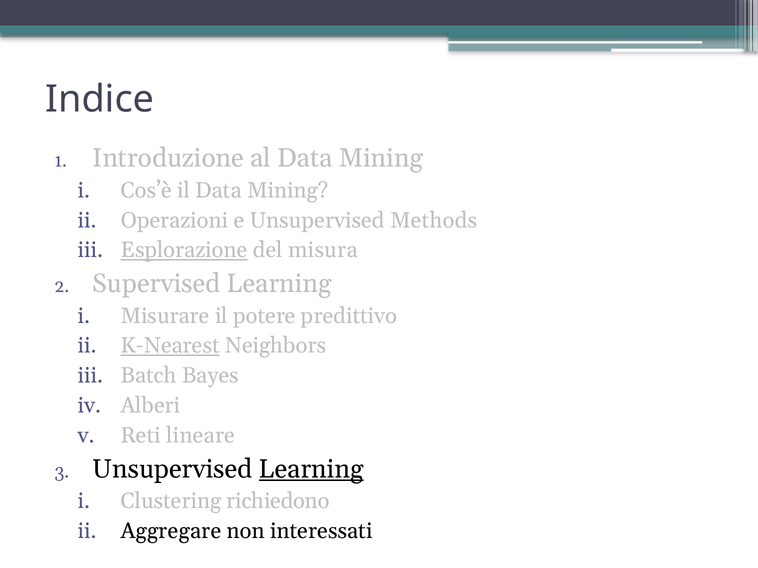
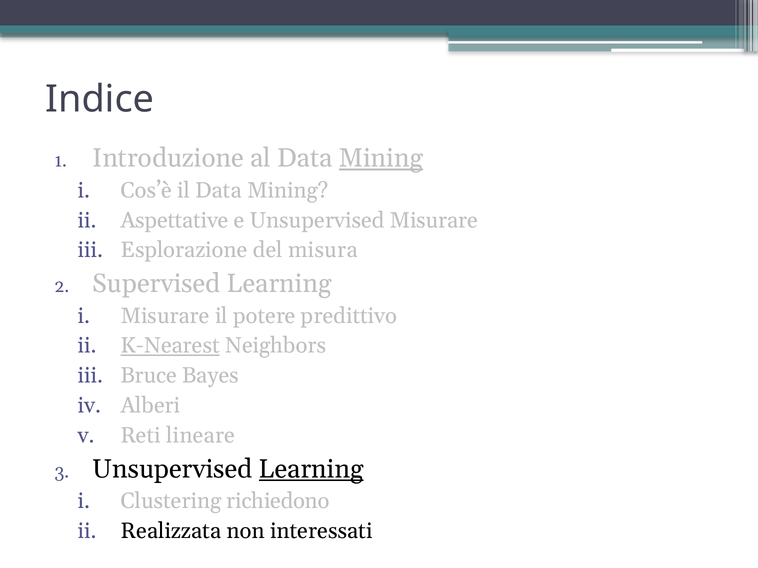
Mining at (381, 158) underline: none -> present
Operazioni: Operazioni -> Aspettative
Unsupervised Methods: Methods -> Misurare
Esplorazione underline: present -> none
Batch: Batch -> Bruce
Aggregare: Aggregare -> Realizzata
